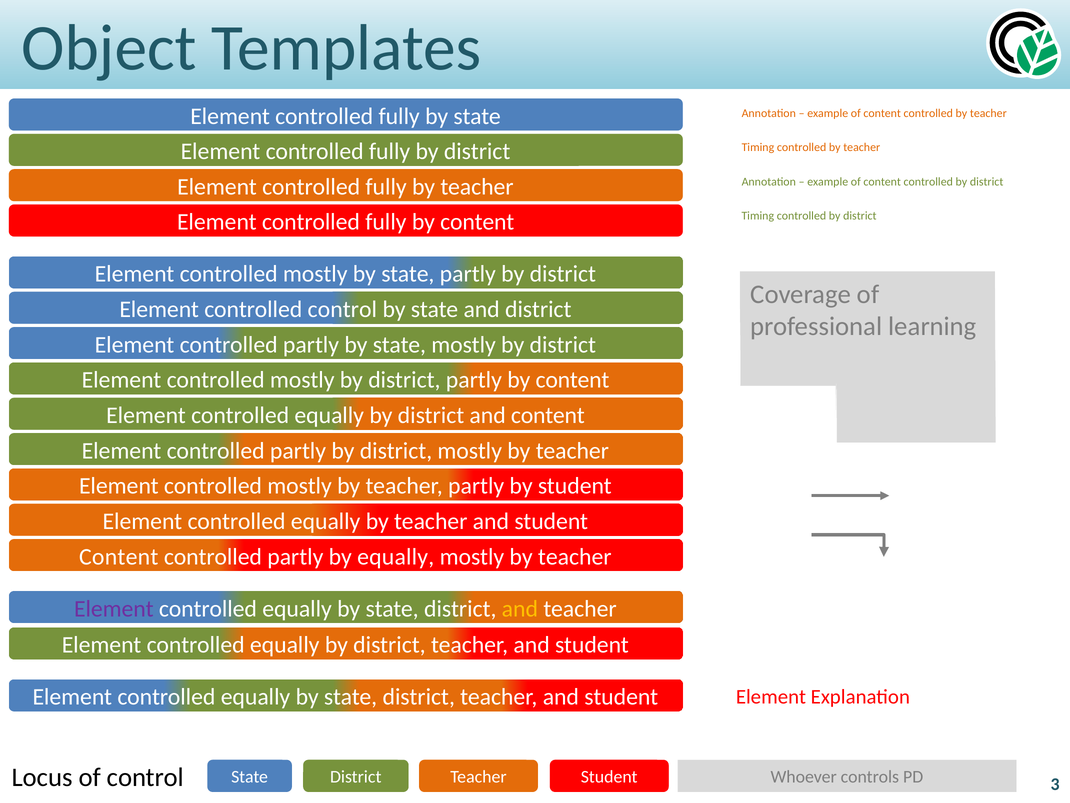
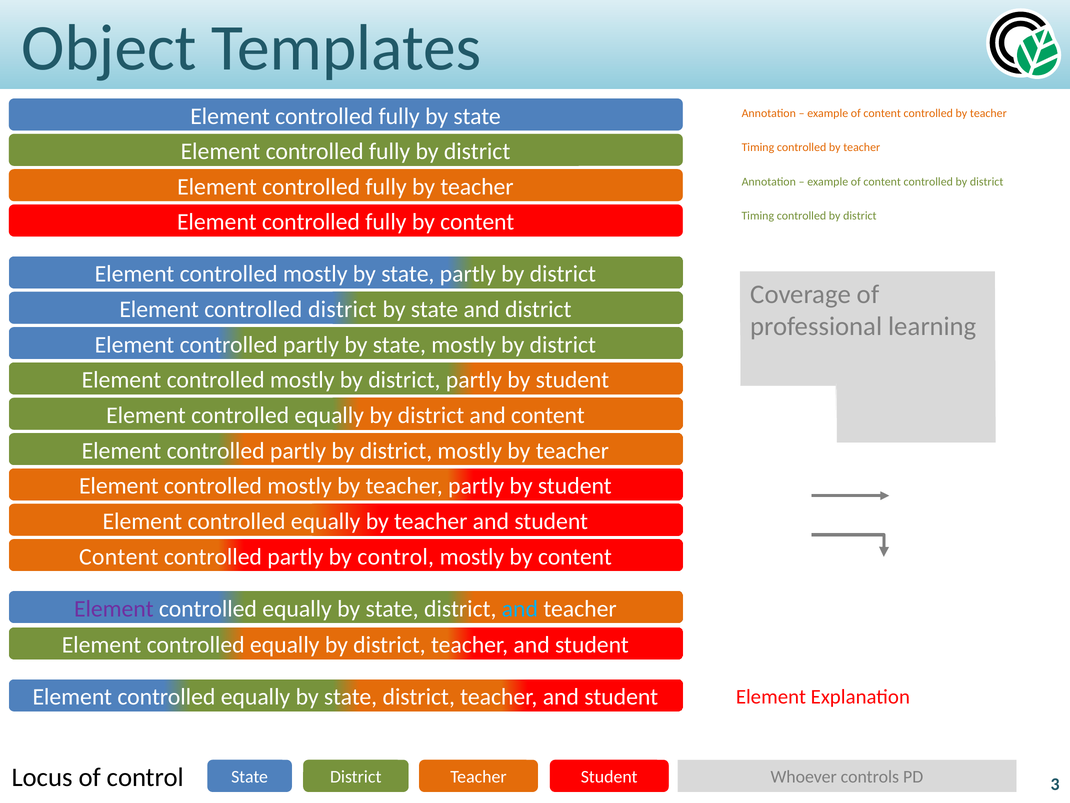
controlled control: control -> district
district partly by content: content -> student
by equally: equally -> control
teacher at (575, 556): teacher -> content
and at (520, 608) colour: yellow -> light blue
